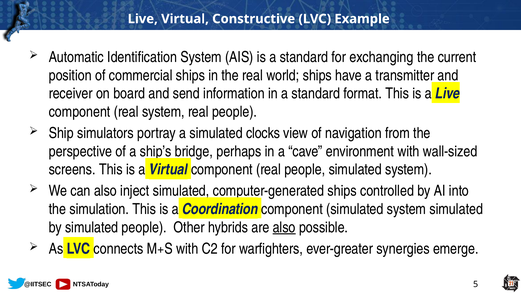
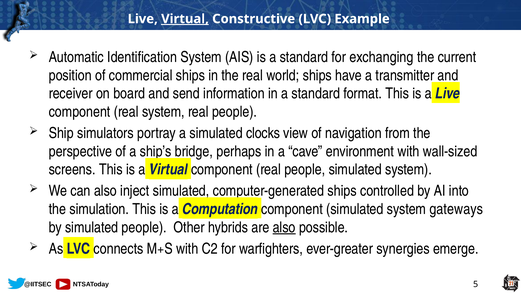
Virtual at (185, 19) underline: none -> present
Coordination: Coordination -> Computation
system simulated: simulated -> gateways
